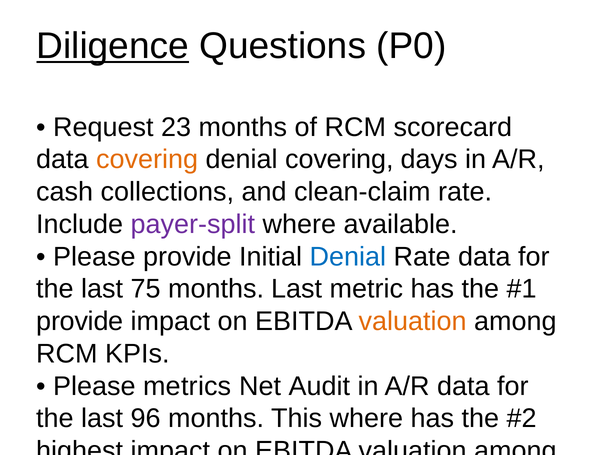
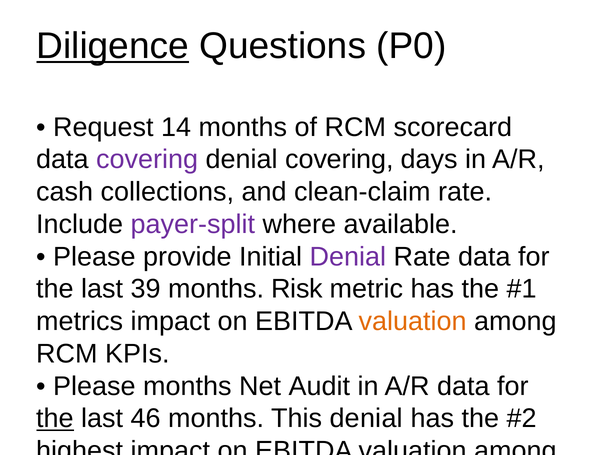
23: 23 -> 14
covering at (147, 160) colour: orange -> purple
Denial at (348, 257) colour: blue -> purple
75: 75 -> 39
months Last: Last -> Risk
provide at (80, 322): provide -> metrics
Please metrics: metrics -> months
the at (55, 419) underline: none -> present
96: 96 -> 46
This where: where -> denial
